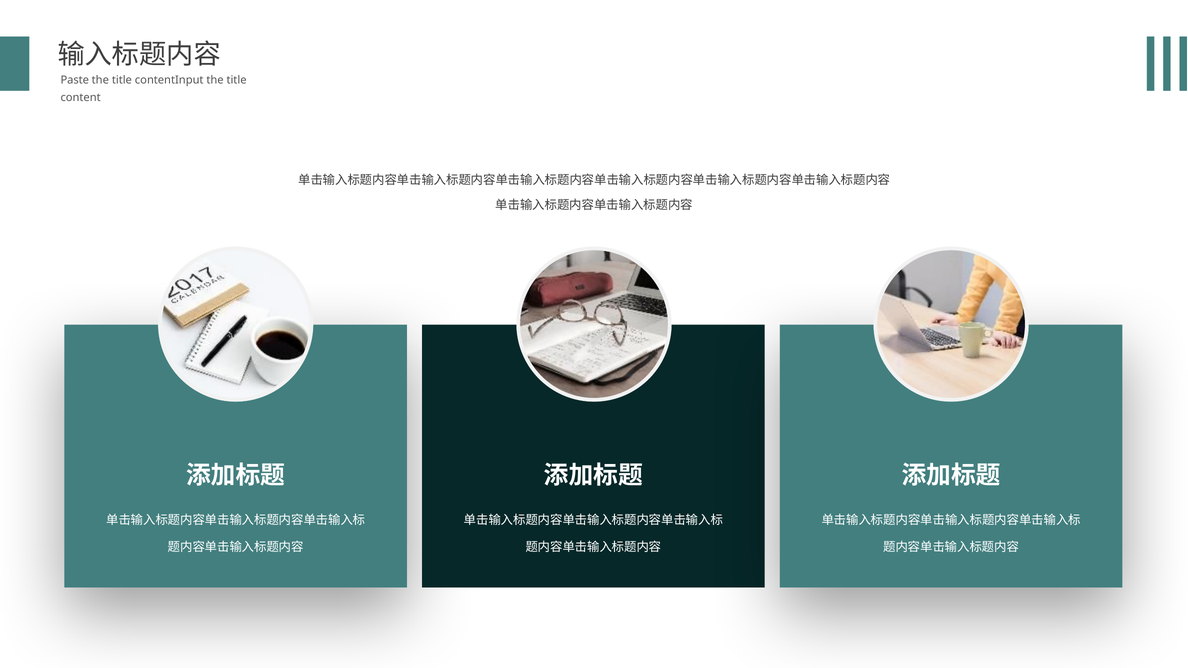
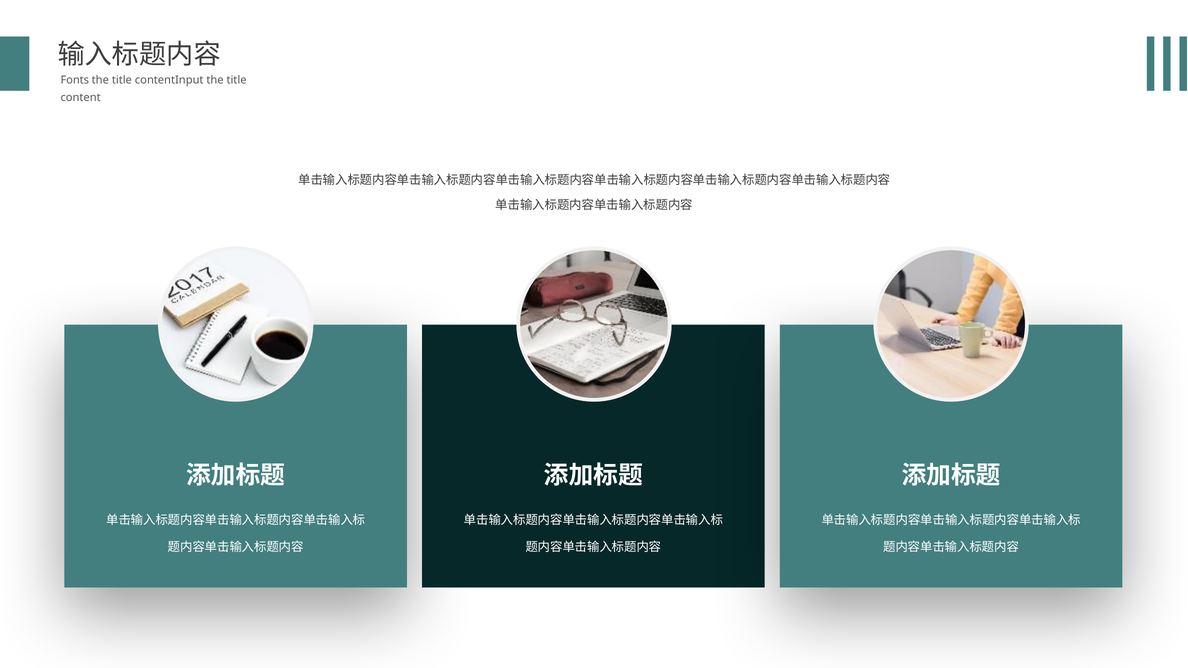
Paste: Paste -> Fonts
